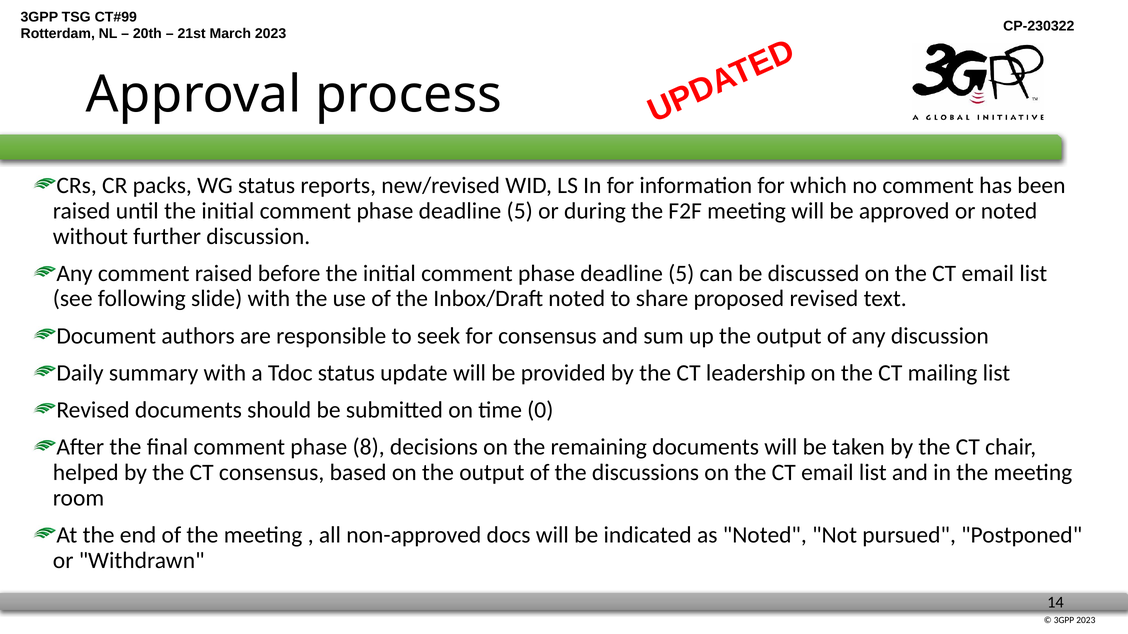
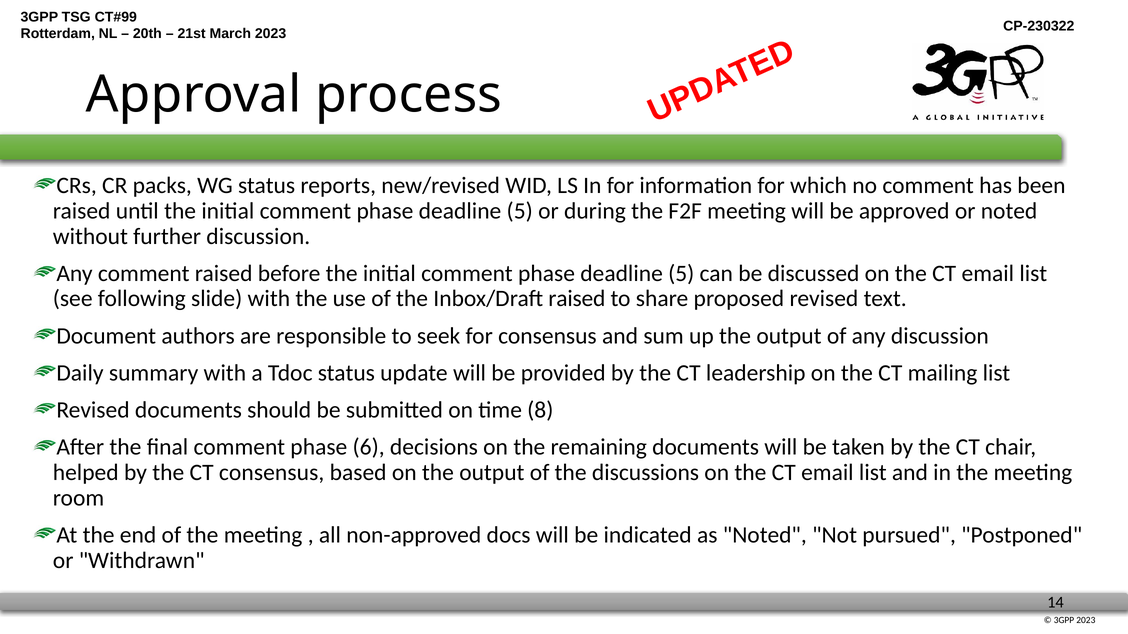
Inbox/Draft noted: noted -> raised
0: 0 -> 8
8: 8 -> 6
